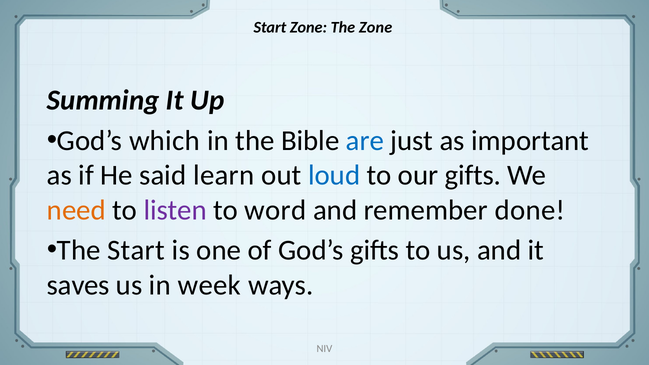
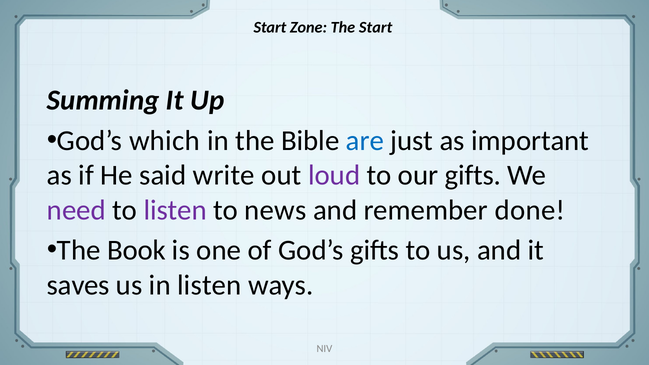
The Zone: Zone -> Start
learn: learn -> write
loud colour: blue -> purple
need colour: orange -> purple
word: word -> news
The Start: Start -> Book
in week: week -> listen
